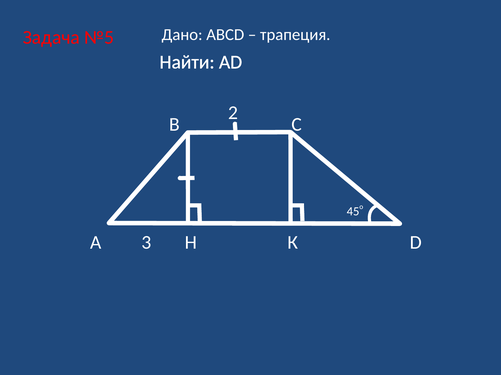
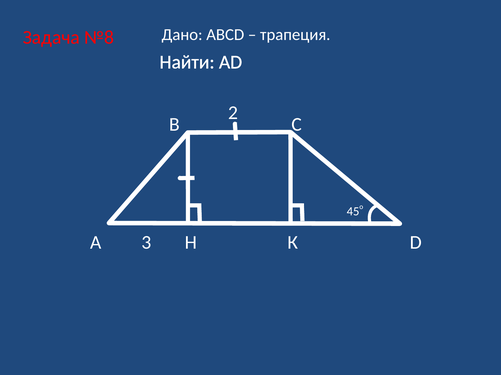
№5: №5 -> №8
